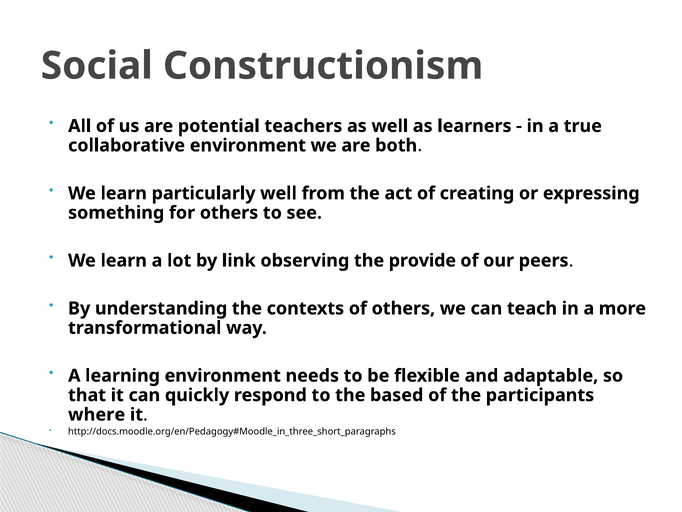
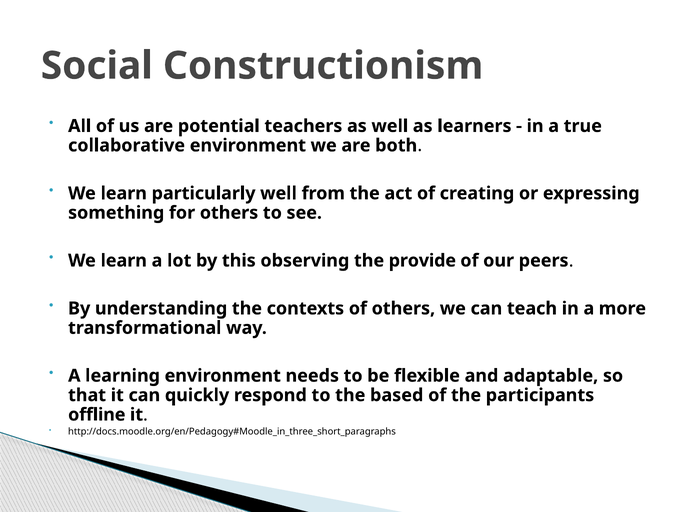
link: link -> this
where: where -> offline
